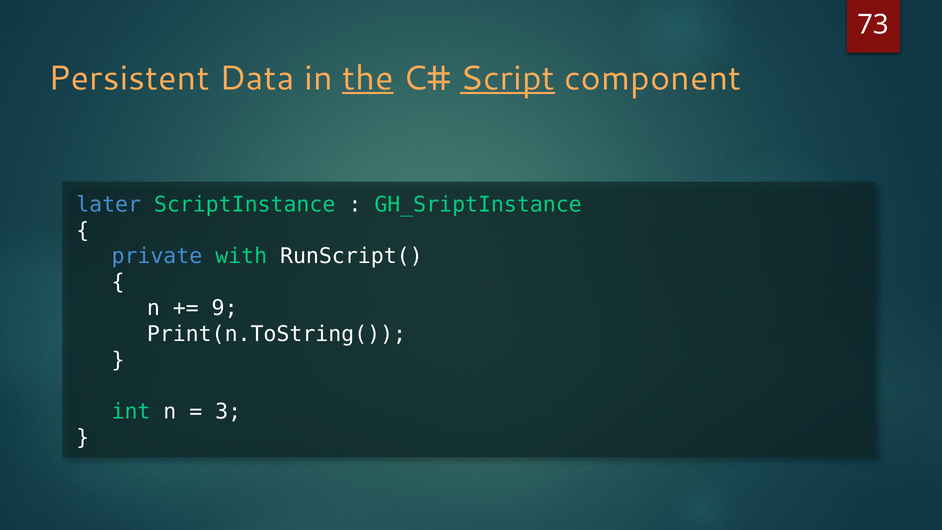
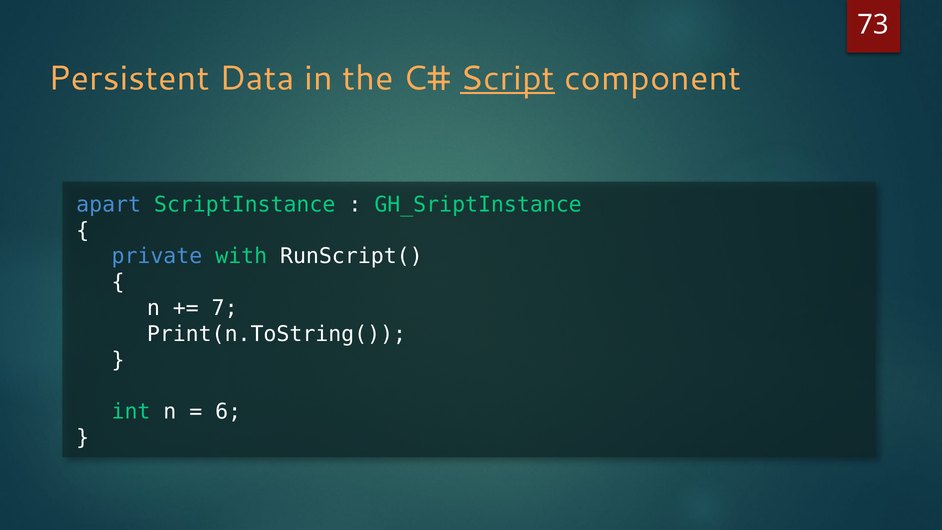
the underline: present -> none
later: later -> apart
9: 9 -> 7
3: 3 -> 6
